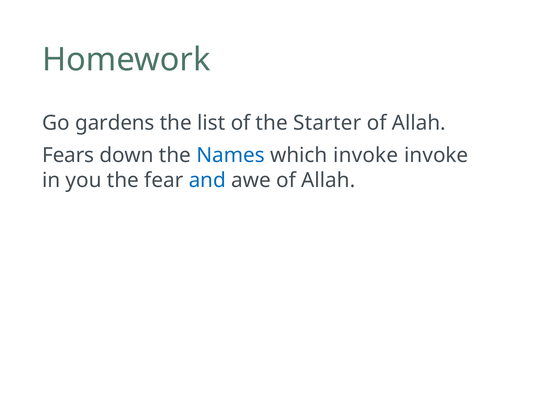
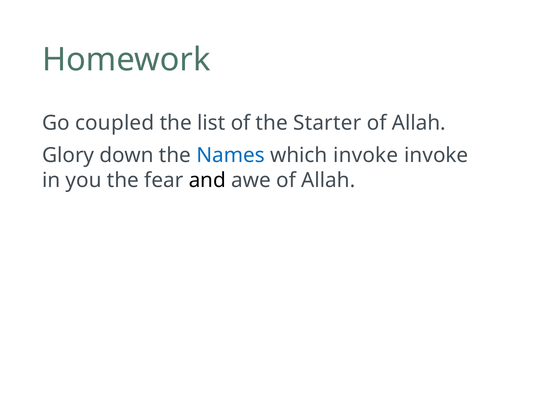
gardens: gardens -> coupled
Fears: Fears -> Glory
and colour: blue -> black
